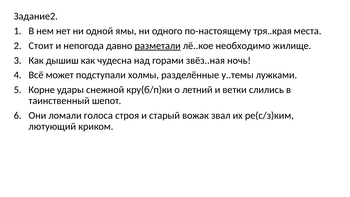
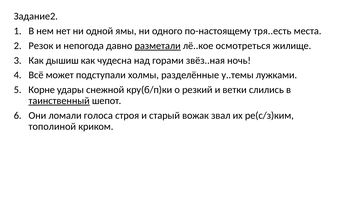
тря..края: тря..края -> тря..есть
Стоит: Стоит -> Резок
необходимо: необходимо -> осмотреться
летний: летний -> резкий
таинственный underline: none -> present
лютующий: лютующий -> тополиной
